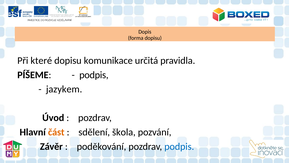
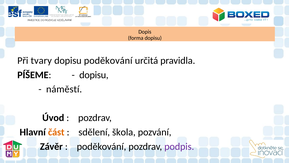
které: které -> tvary
dopisu komunikace: komunikace -> poděkování
podpis at (94, 75): podpis -> dopisu
jazykem: jazykem -> náměstí
podpis at (179, 146) colour: blue -> purple
